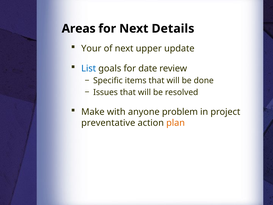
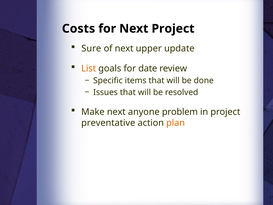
Areas: Areas -> Costs
Next Details: Details -> Project
Your: Your -> Sure
List colour: blue -> orange
Make with: with -> next
